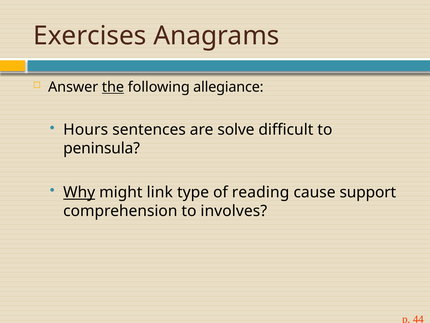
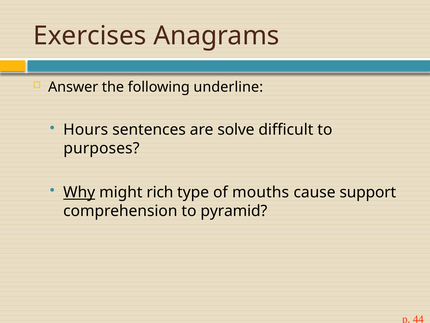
the underline: present -> none
allegiance: allegiance -> underline
peninsula: peninsula -> purposes
link: link -> rich
reading: reading -> mouths
involves: involves -> pyramid
